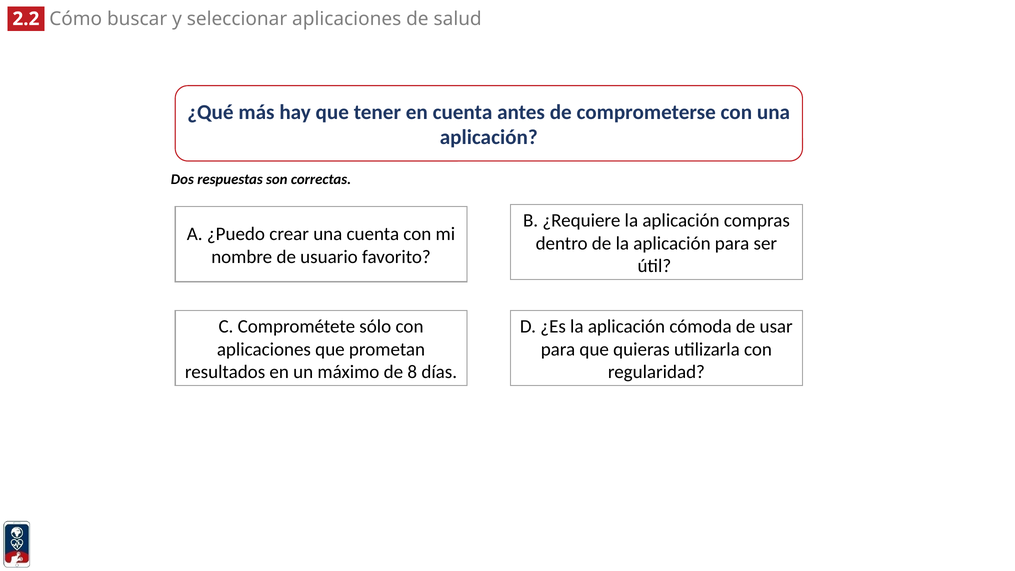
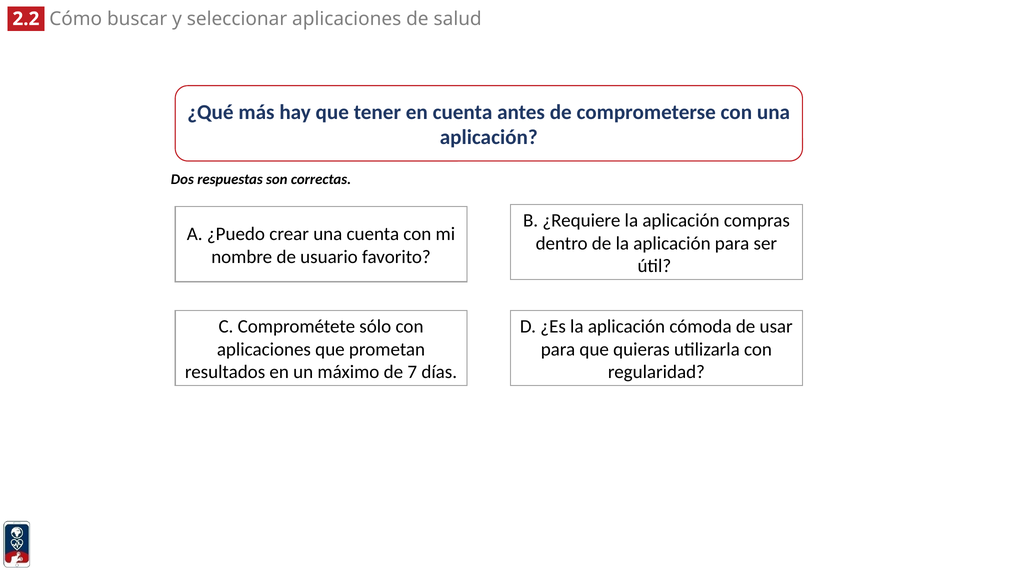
8: 8 -> 7
